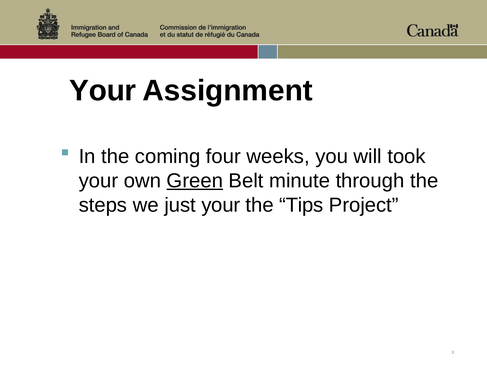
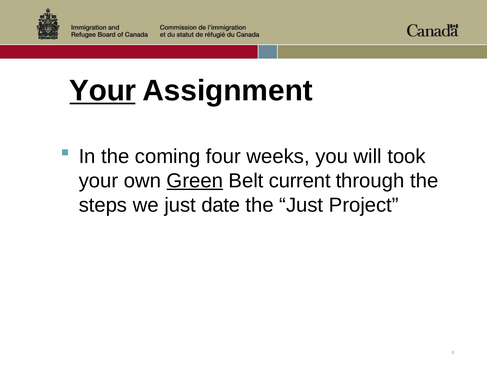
Your at (103, 91) underline: none -> present
minute: minute -> current
just your: your -> date
the Tips: Tips -> Just
